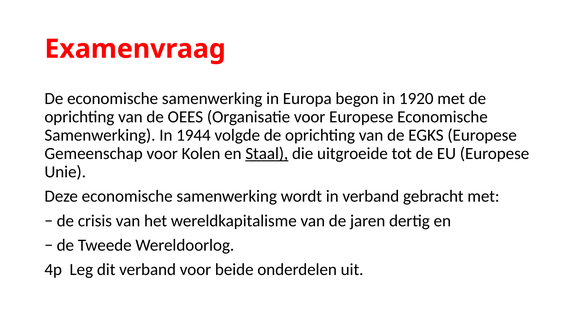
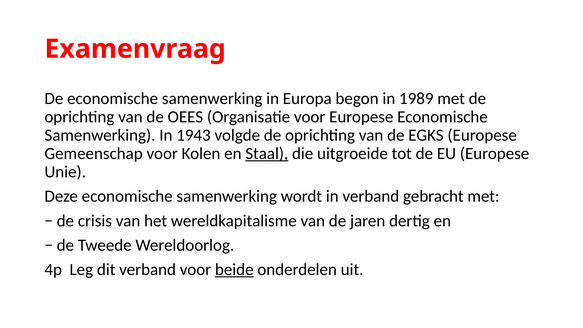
1920: 1920 -> 1989
1944: 1944 -> 1943
beide underline: none -> present
